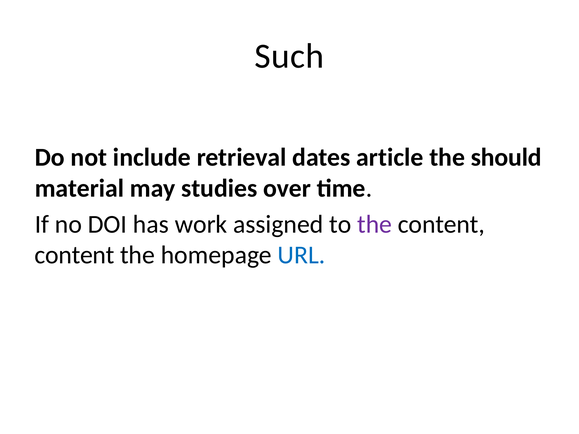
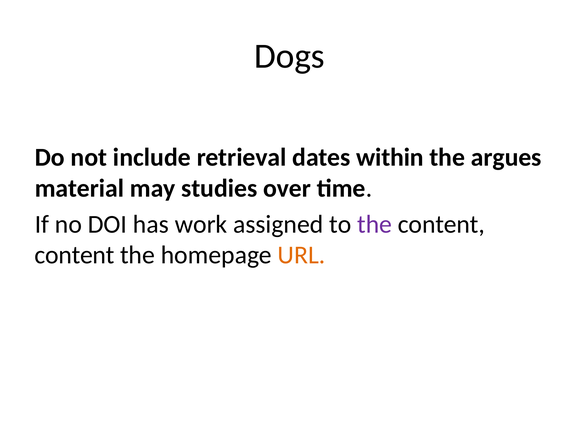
Such: Such -> Dogs
article: article -> within
should: should -> argues
URL colour: blue -> orange
